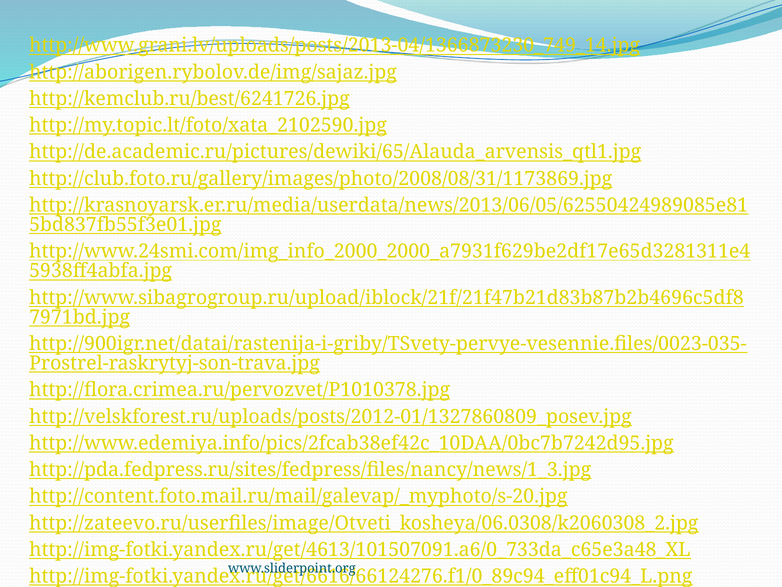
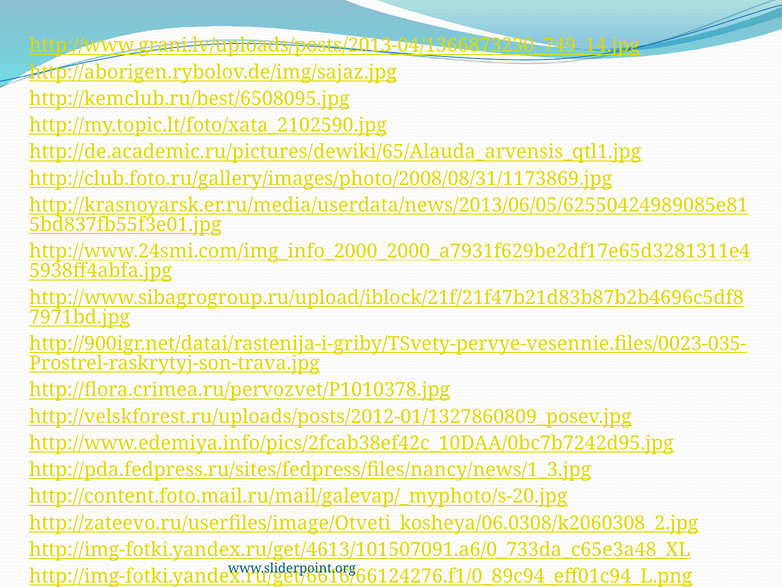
http://kemclub.ru/best/6241726.jpg: http://kemclub.ru/best/6241726.jpg -> http://kemclub.ru/best/6508095.jpg
